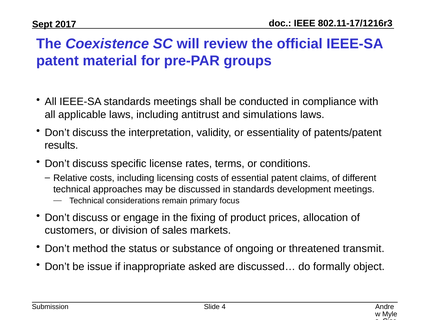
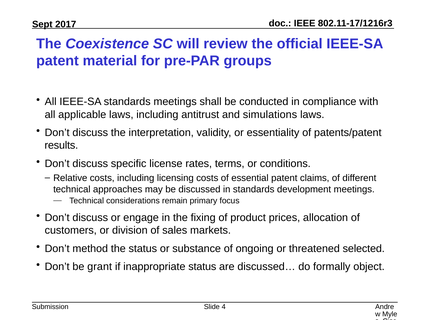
transmit: transmit -> selected
issue: issue -> grant
inappropriate asked: asked -> status
